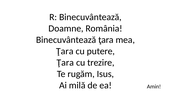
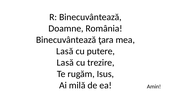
Ţara at (65, 51): Ţara -> Lasă
Ţara at (65, 63): Ţara -> Lasă
